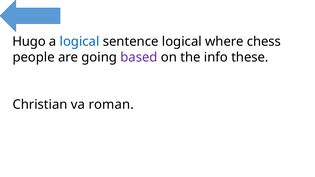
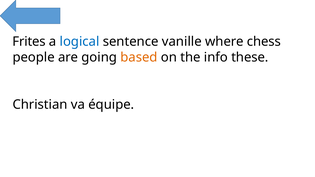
Hugo: Hugo -> Frites
sentence logical: logical -> vanille
based colour: purple -> orange
roman: roman -> équipe
